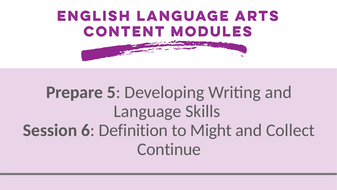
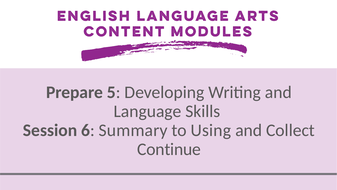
Definition: Definition -> Summary
Might: Might -> Using
